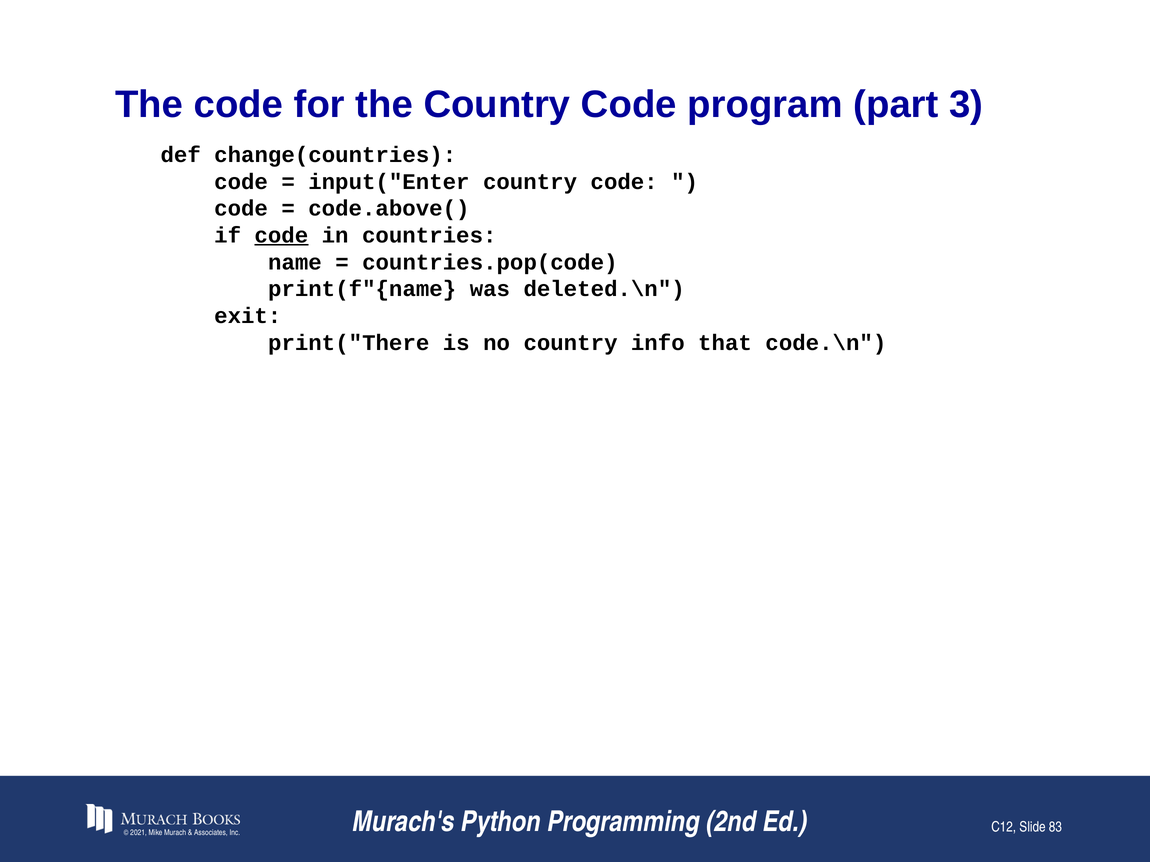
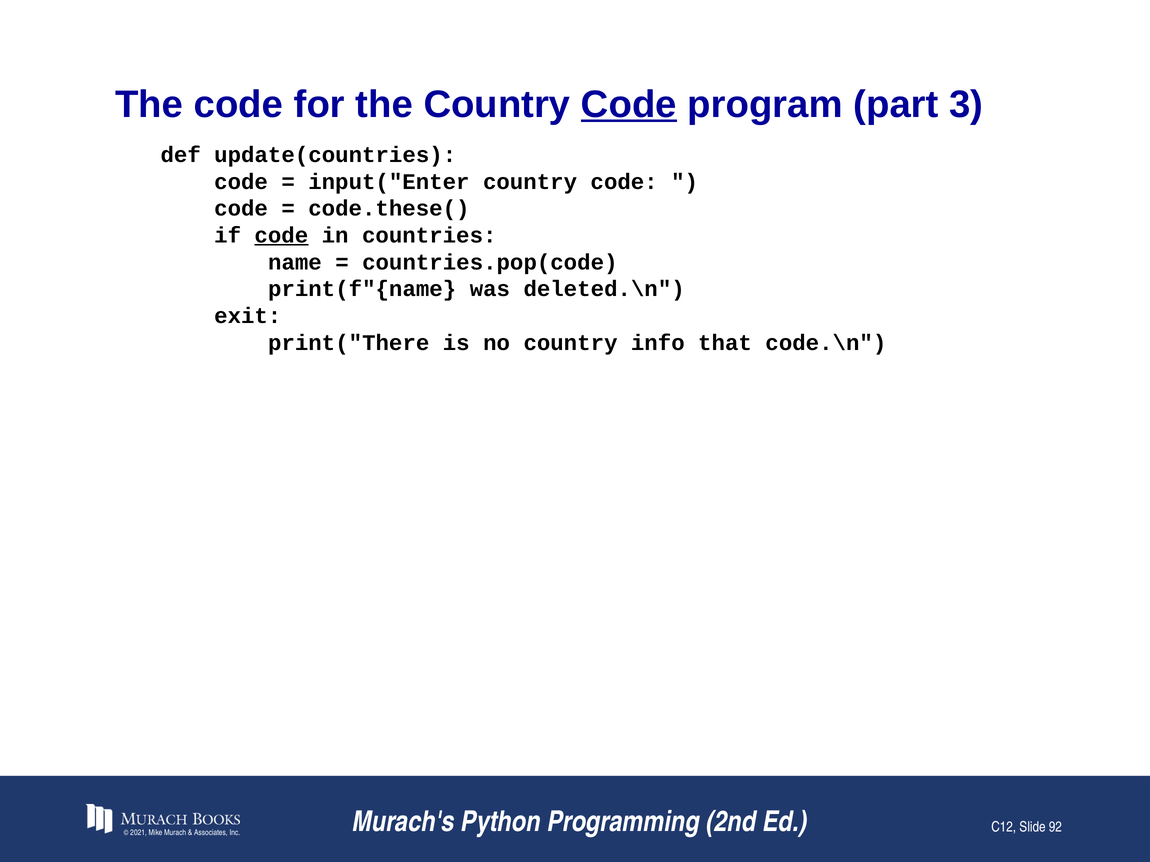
Code at (629, 104) underline: none -> present
change(countries: change(countries -> update(countries
code.above(: code.above( -> code.these(
83: 83 -> 92
